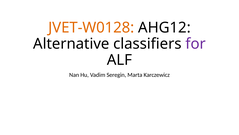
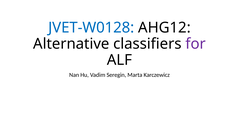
JVET-W0128 colour: orange -> blue
